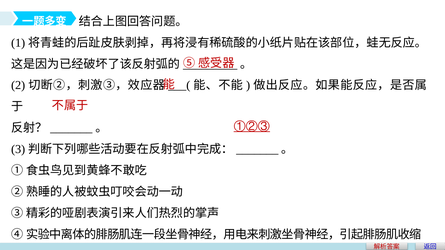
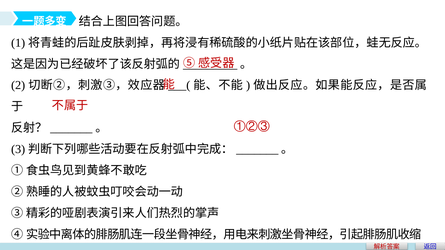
①②③ underline: present -> none
